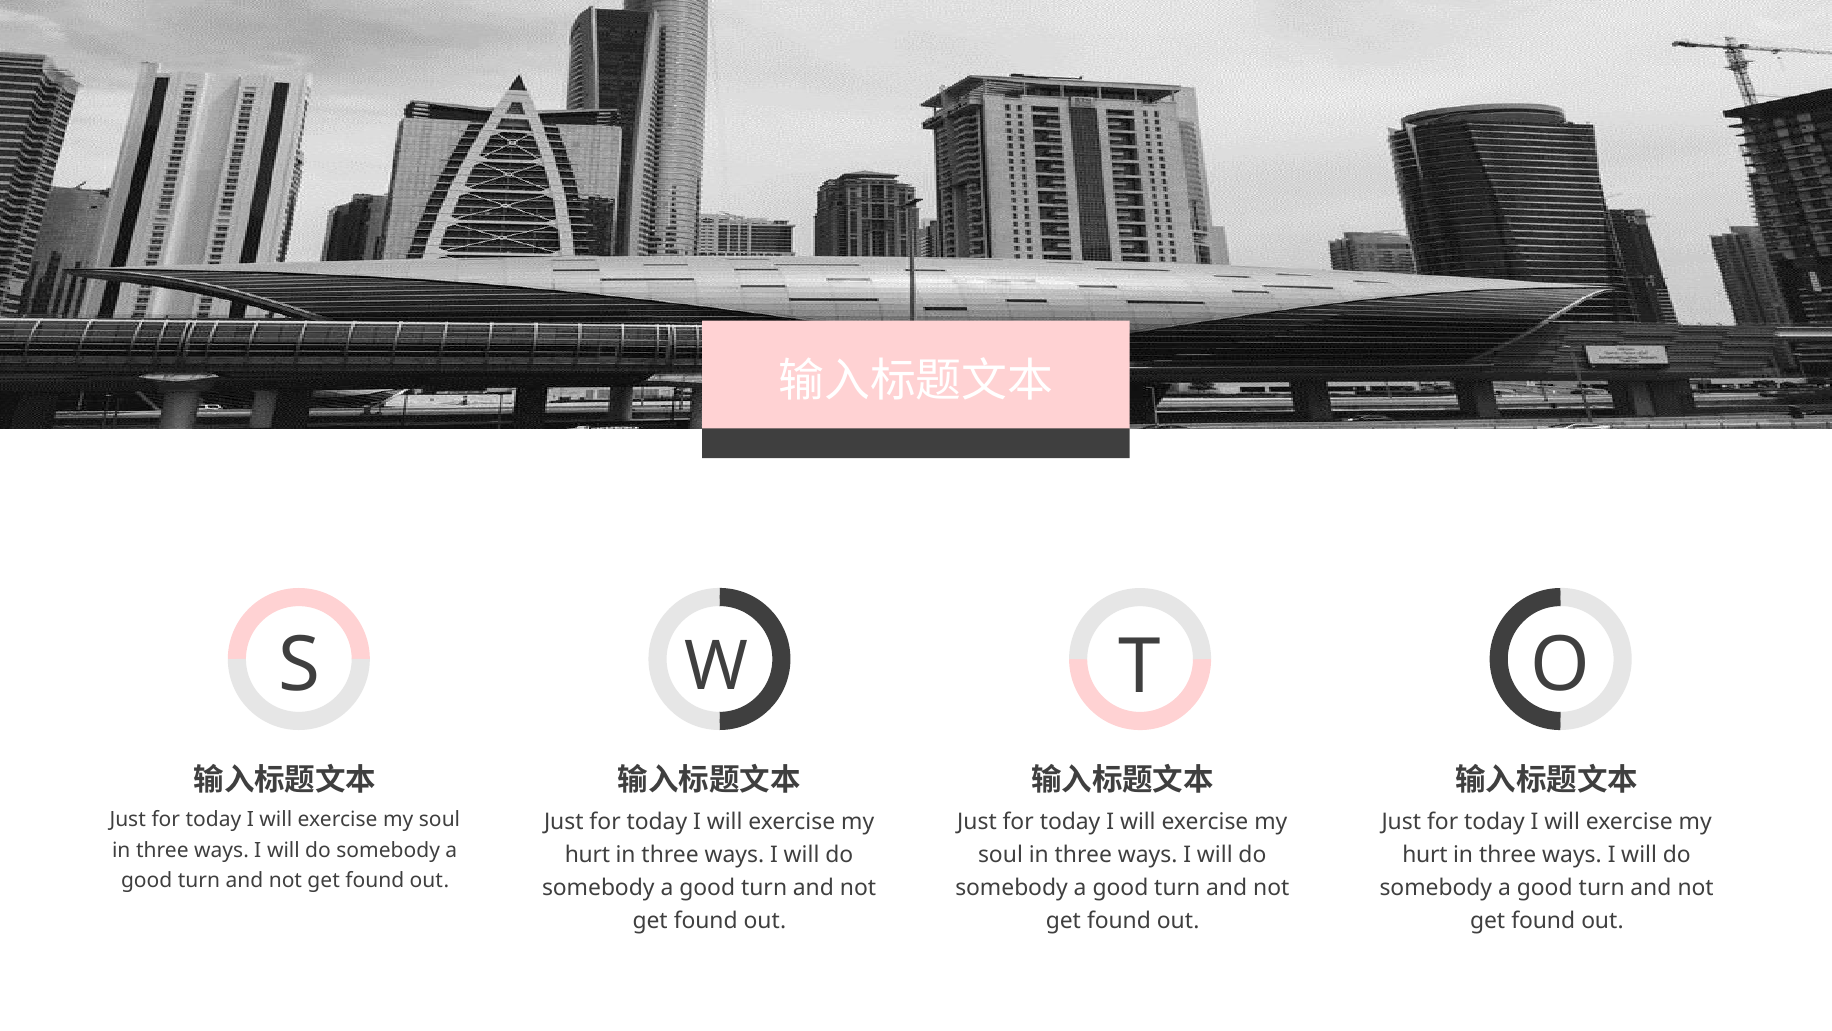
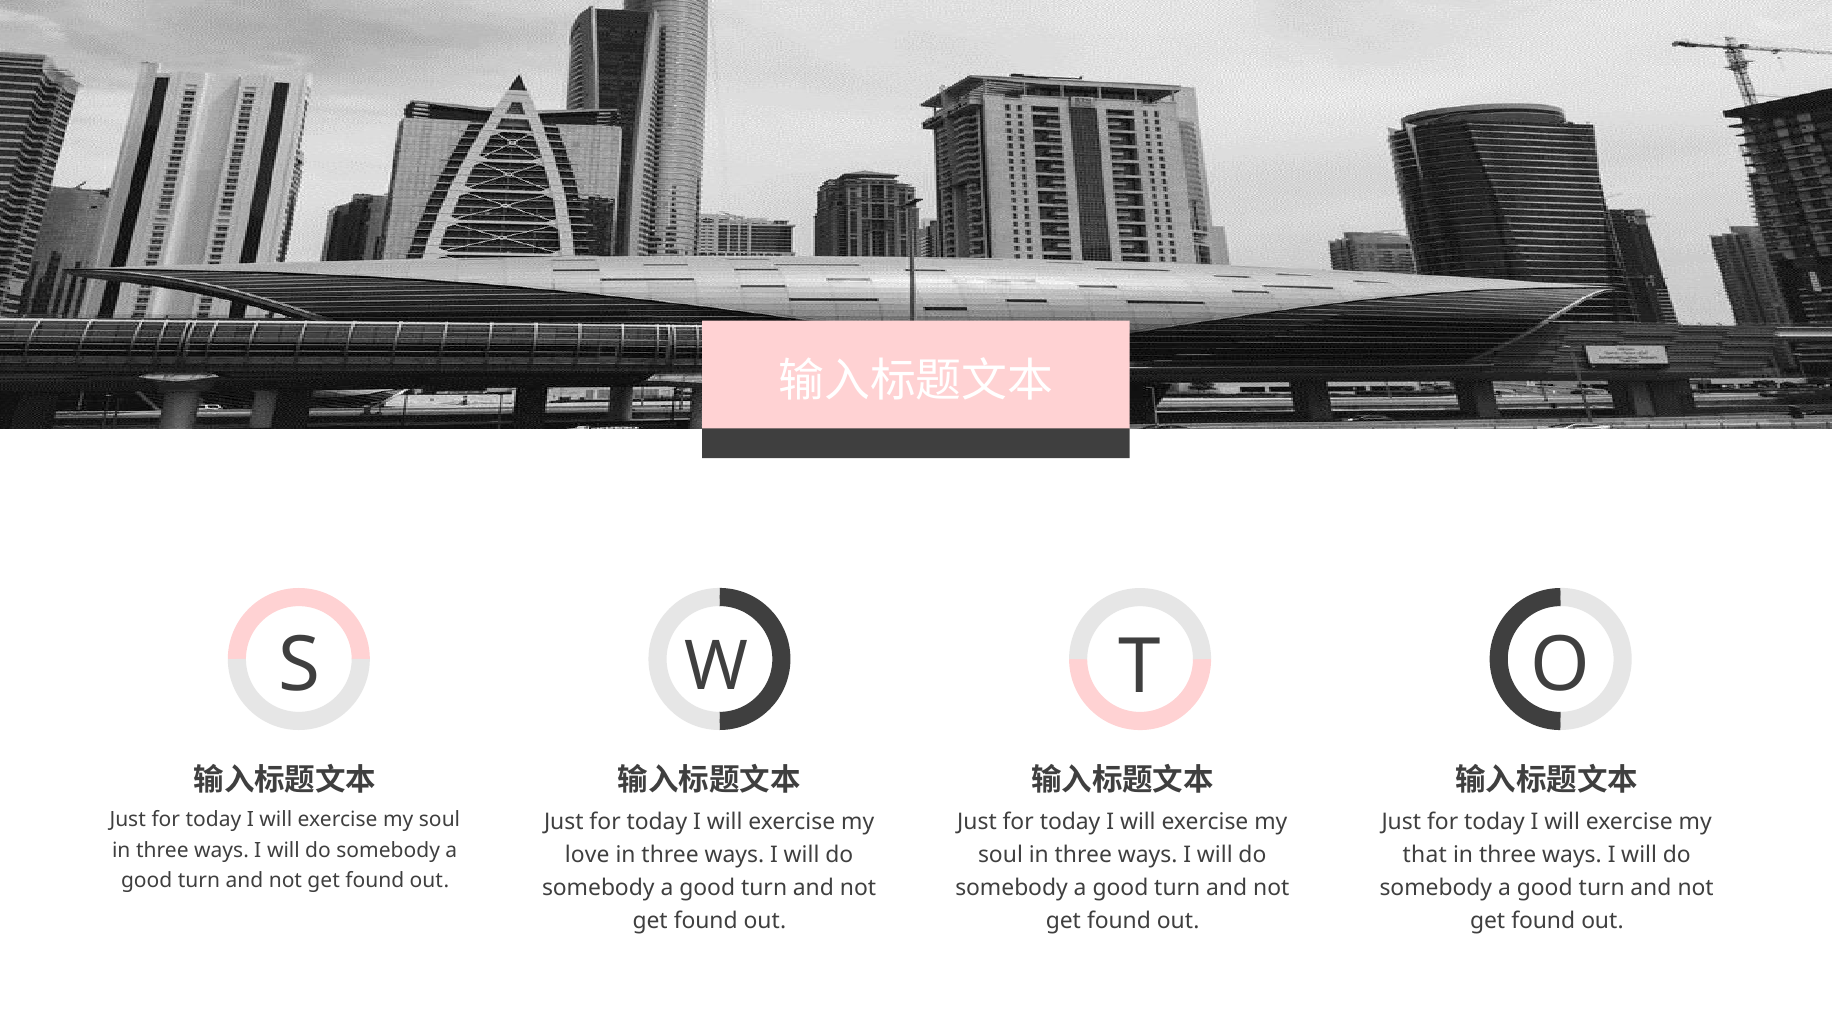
hurt at (1425, 854): hurt -> that
hurt at (587, 855): hurt -> love
